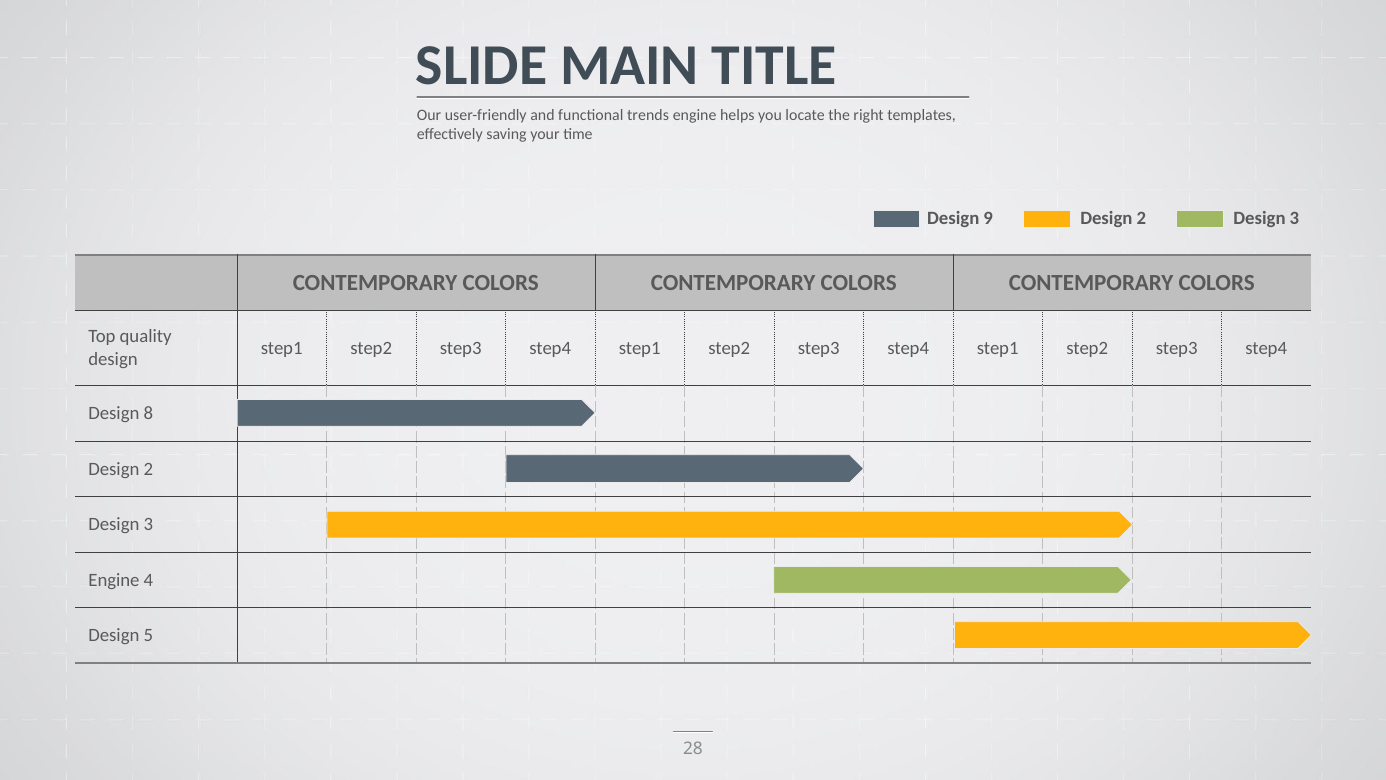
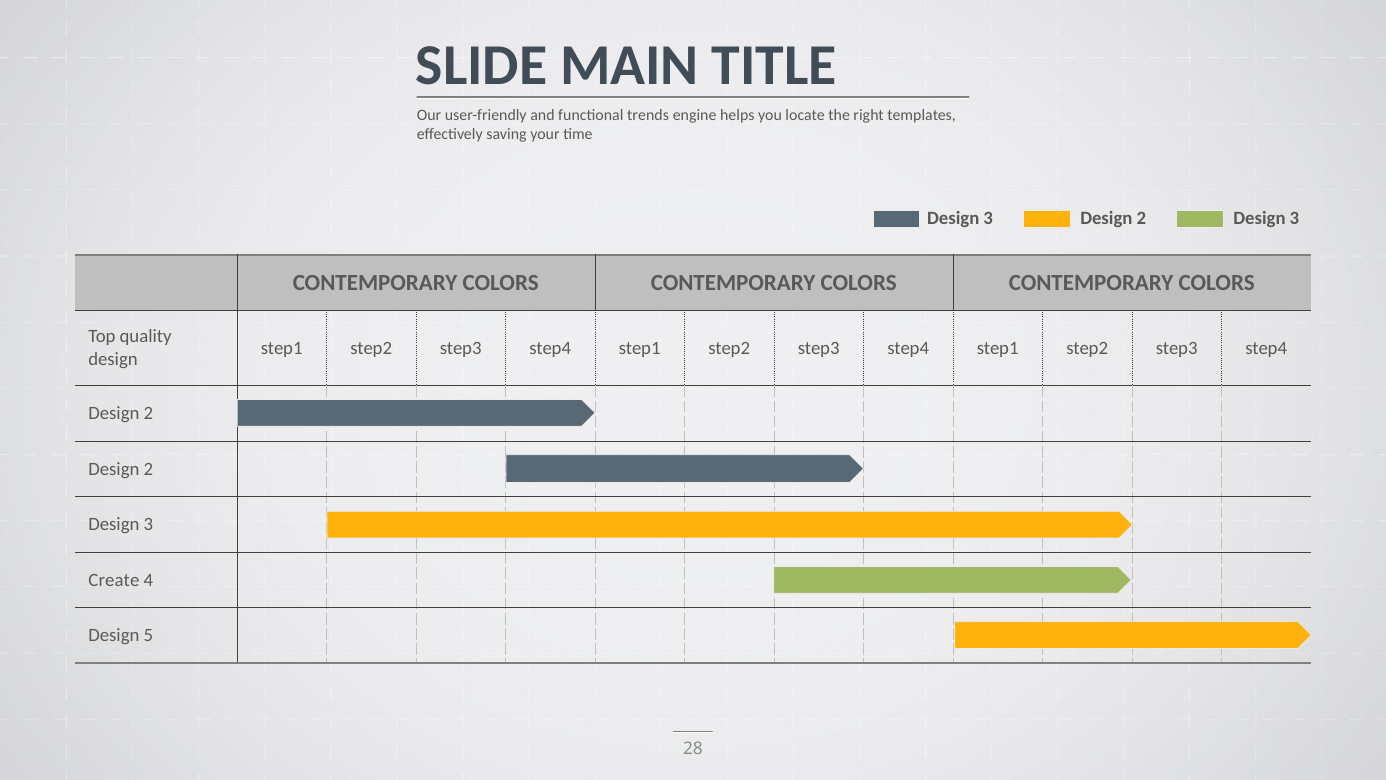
9 at (988, 219): 9 -> 3
8 at (148, 413): 8 -> 2
Engine at (114, 580): Engine -> Create
